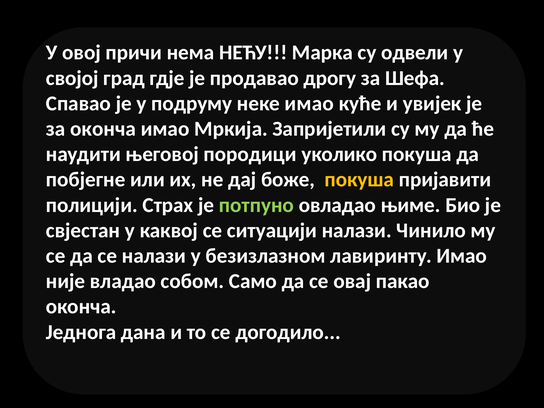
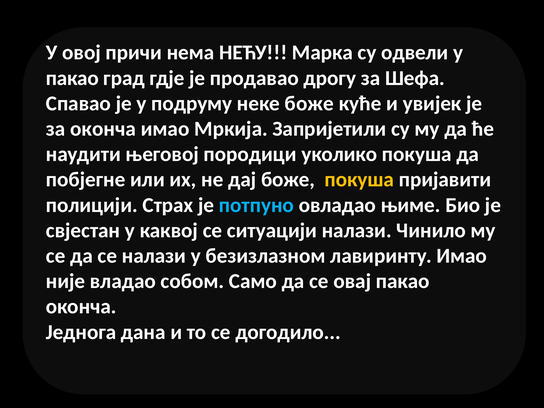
својој at (72, 78): својој -> пакао
неке имао: имао -> боже
потпуно colour: light green -> light blue
